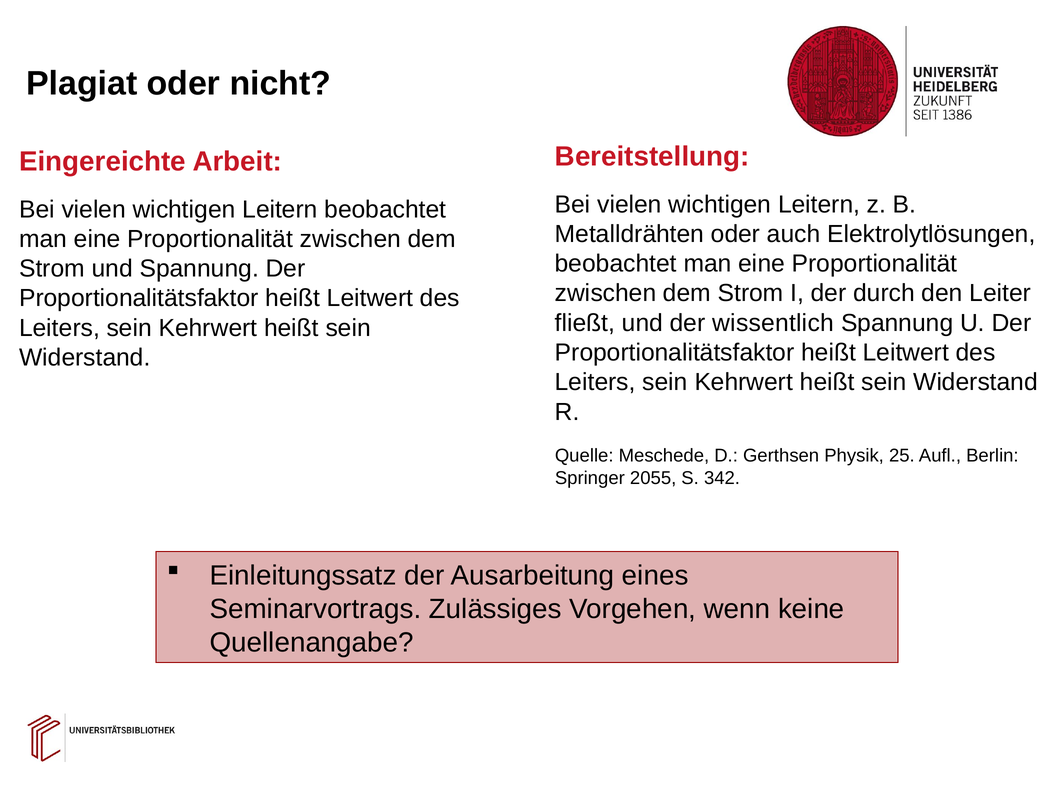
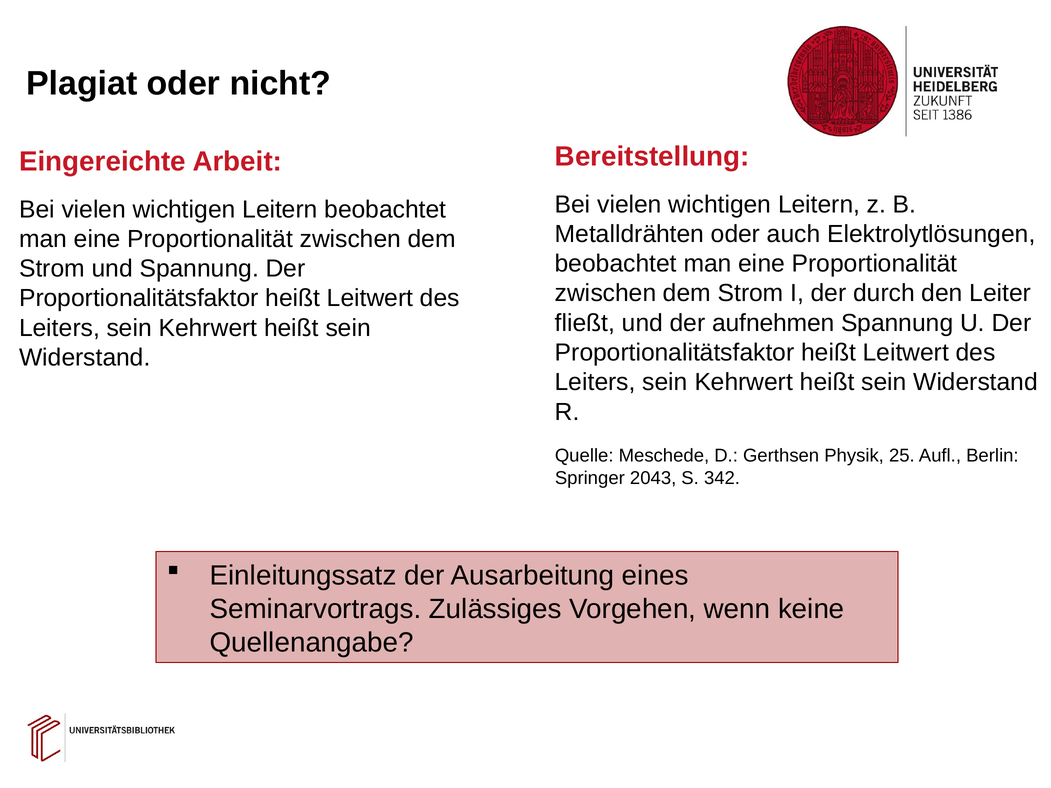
wissentlich: wissentlich -> aufnehmen
2055: 2055 -> 2043
